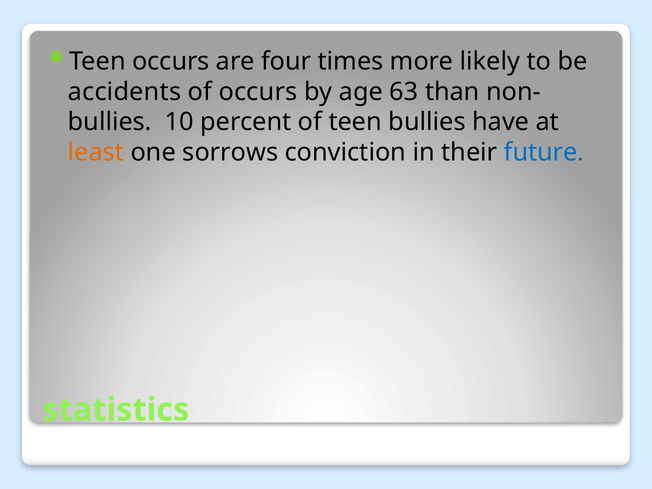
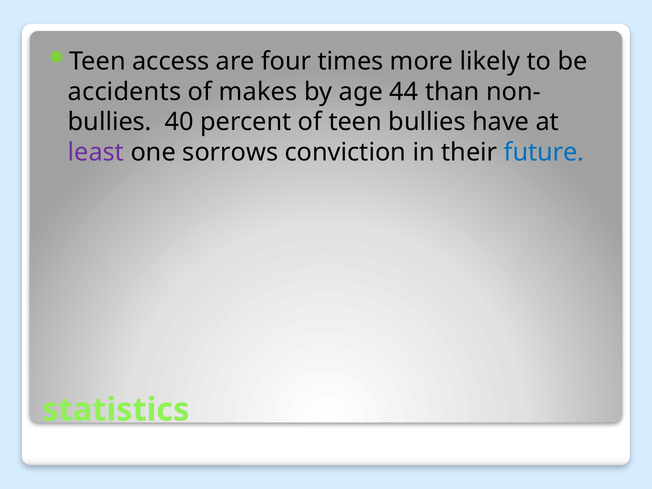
Teen occurs: occurs -> access
of occurs: occurs -> makes
63: 63 -> 44
10: 10 -> 40
least colour: orange -> purple
